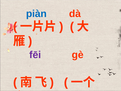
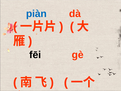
fēi colour: purple -> black
